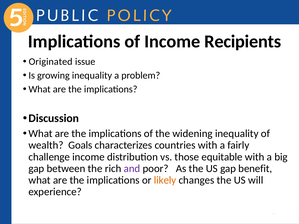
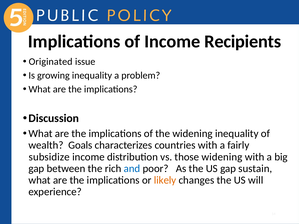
challenge: challenge -> subsidize
those equitable: equitable -> widening
and colour: purple -> blue
benefit: benefit -> sustain
